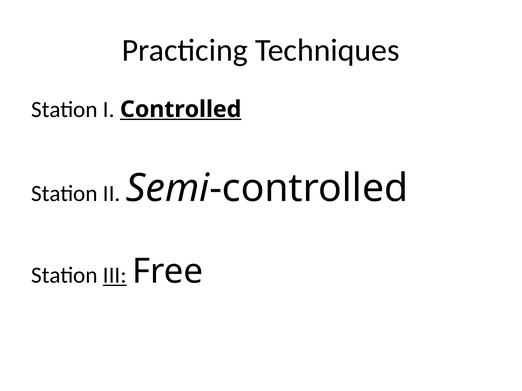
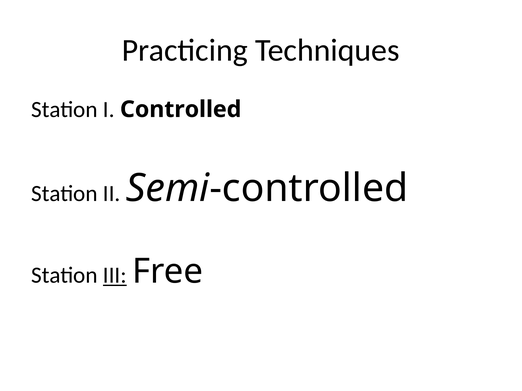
Controlled underline: present -> none
